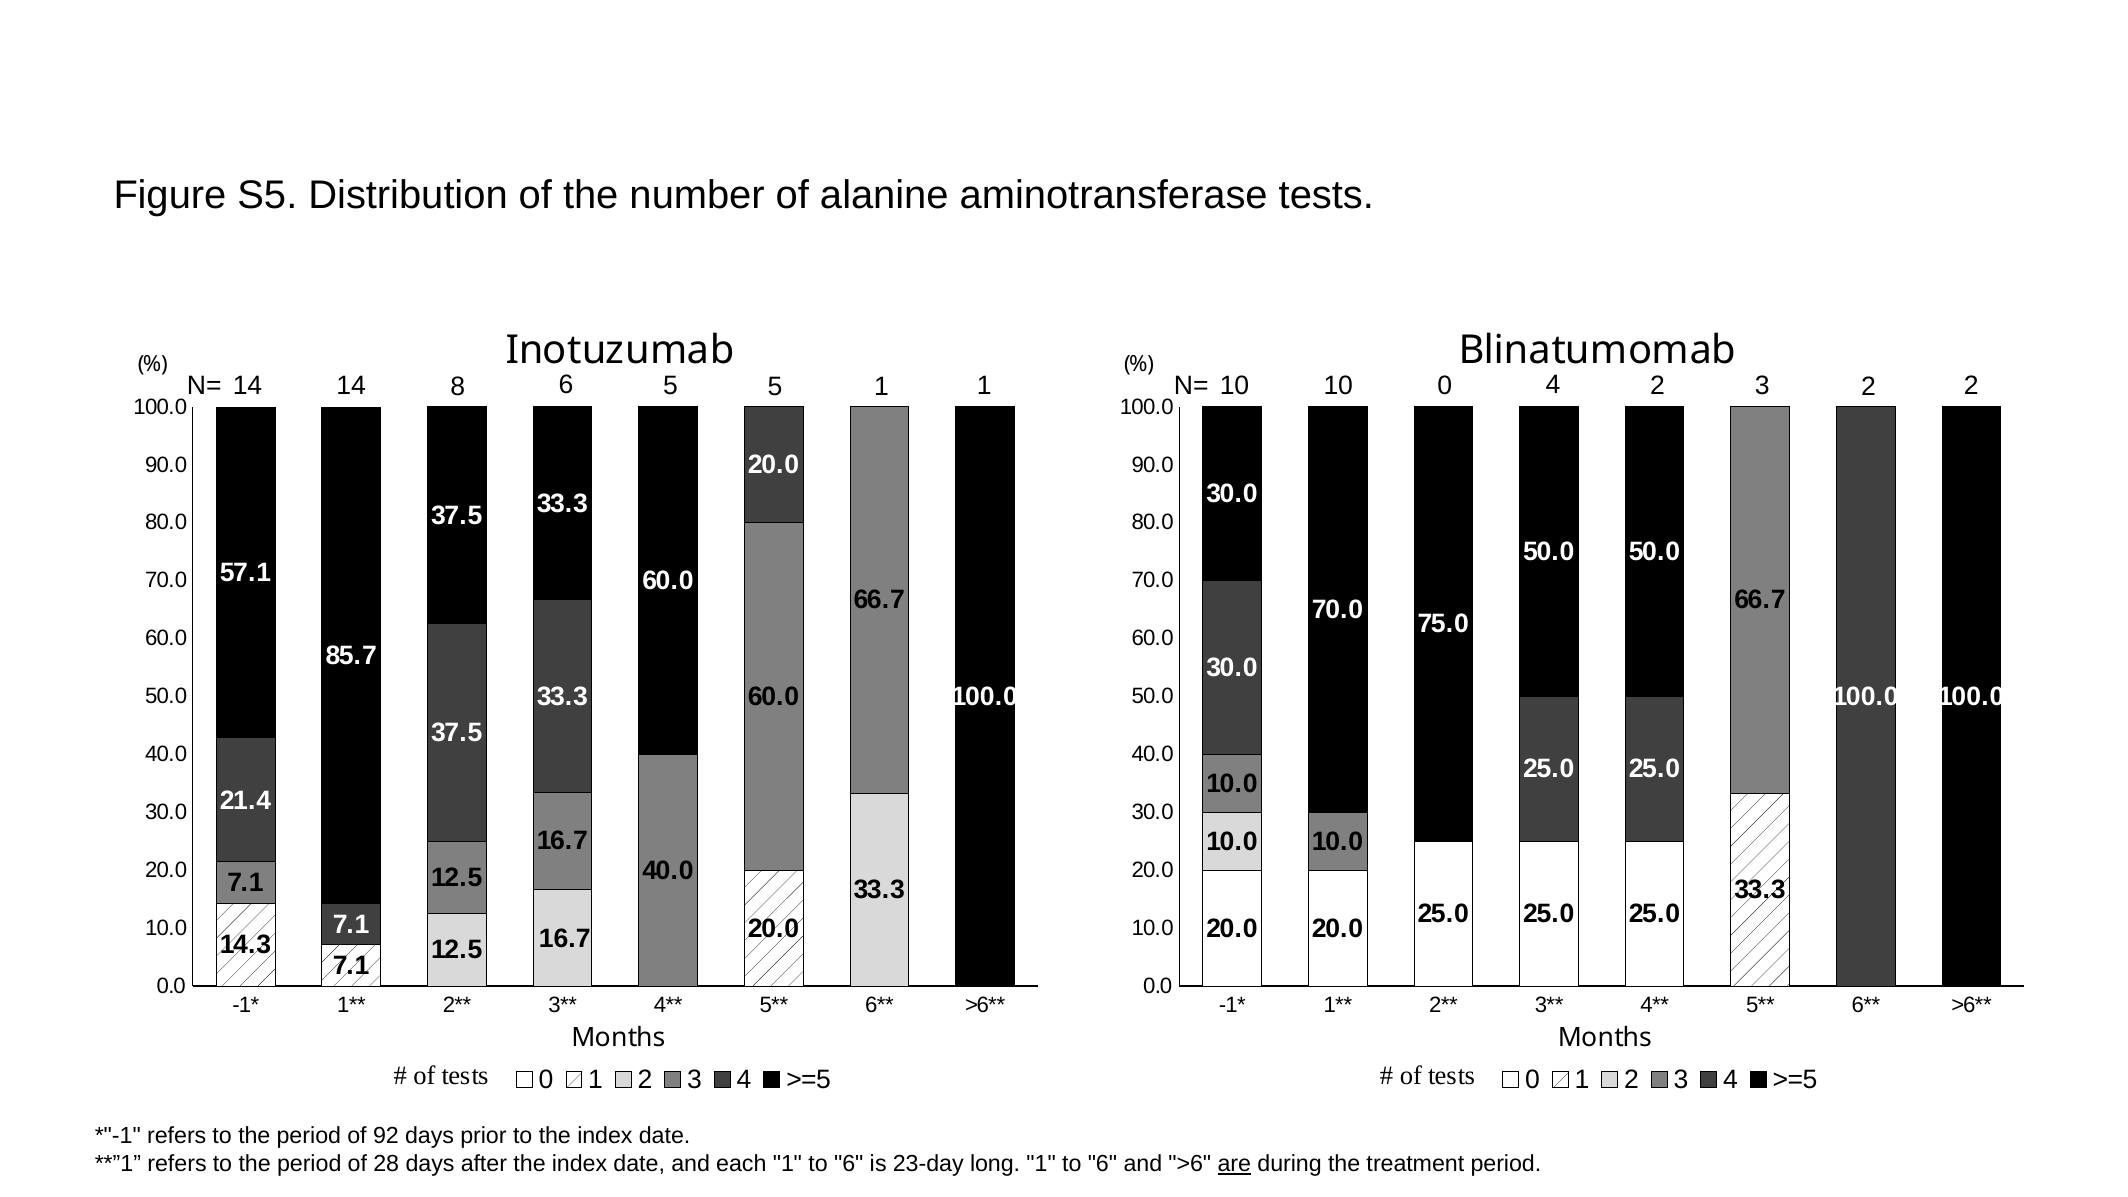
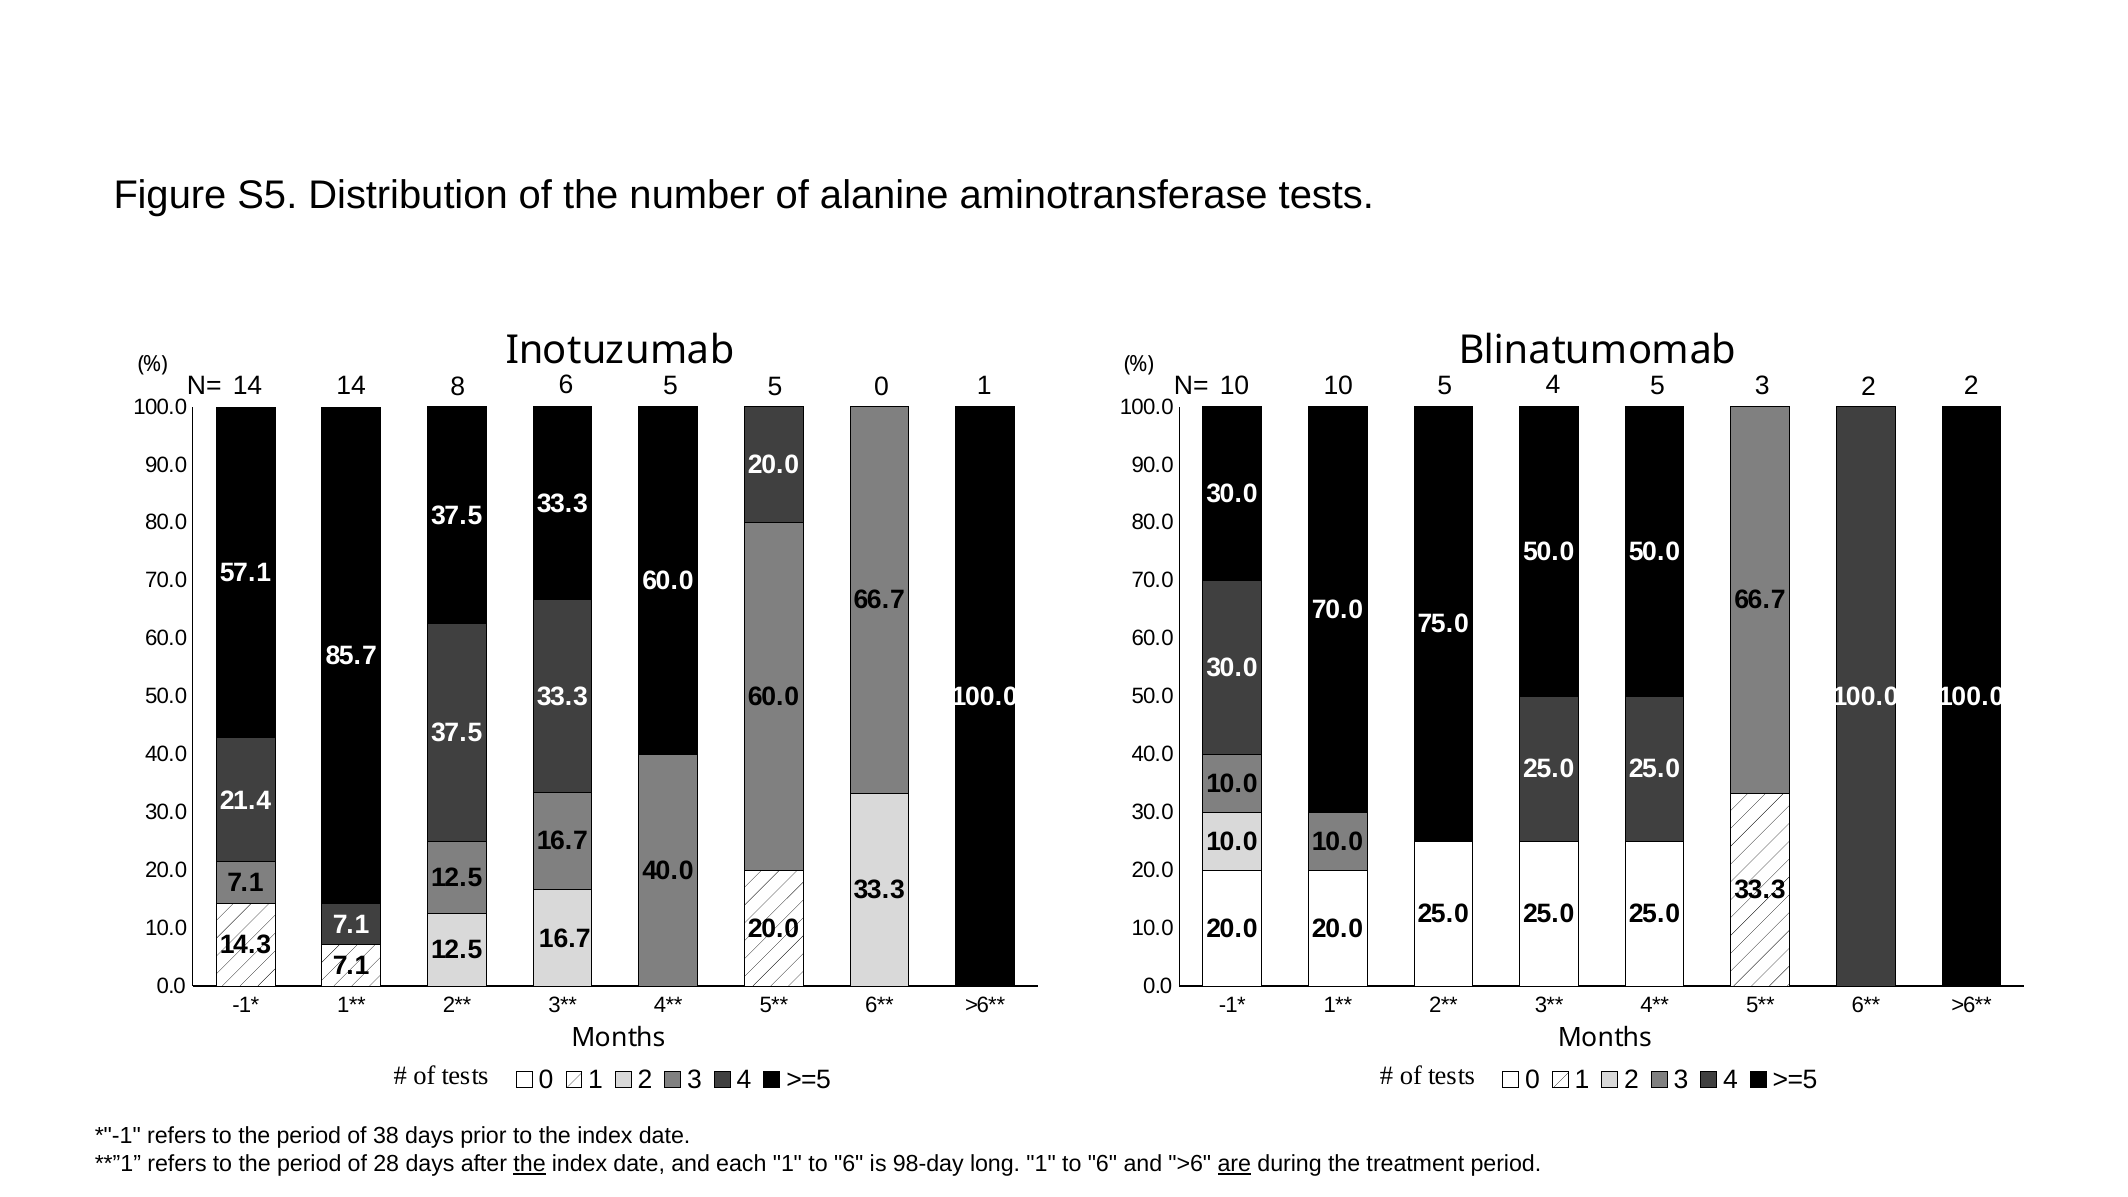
5 1: 1 -> 0
10 0: 0 -> 5
4 2: 2 -> 5
92: 92 -> 38
the at (530, 1164) underline: none -> present
23-day: 23-day -> 98-day
